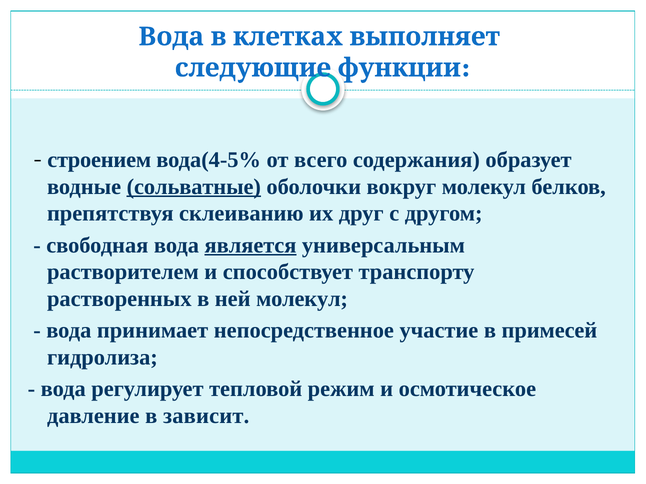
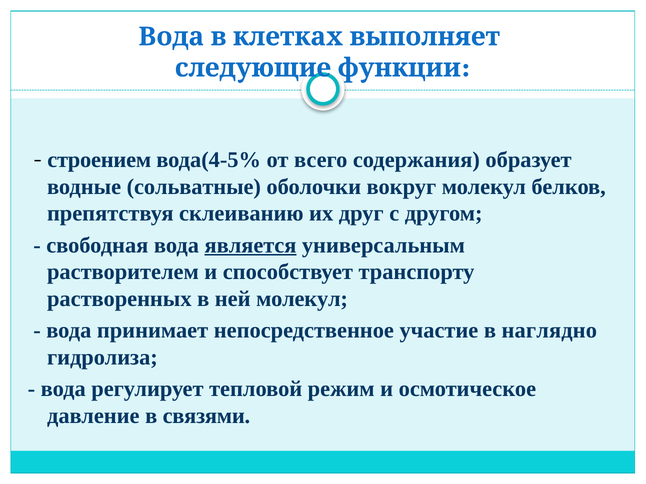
сольватные underline: present -> none
примесей: примесей -> наглядно
зависит: зависит -> связями
